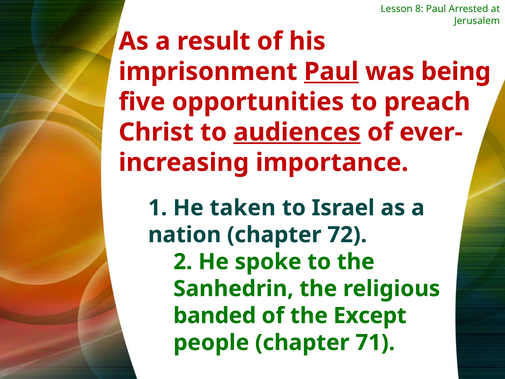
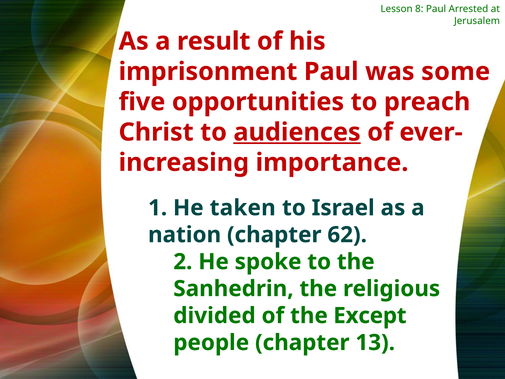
Paul at (331, 72) underline: present -> none
being: being -> some
72: 72 -> 62
banded: banded -> divided
71: 71 -> 13
